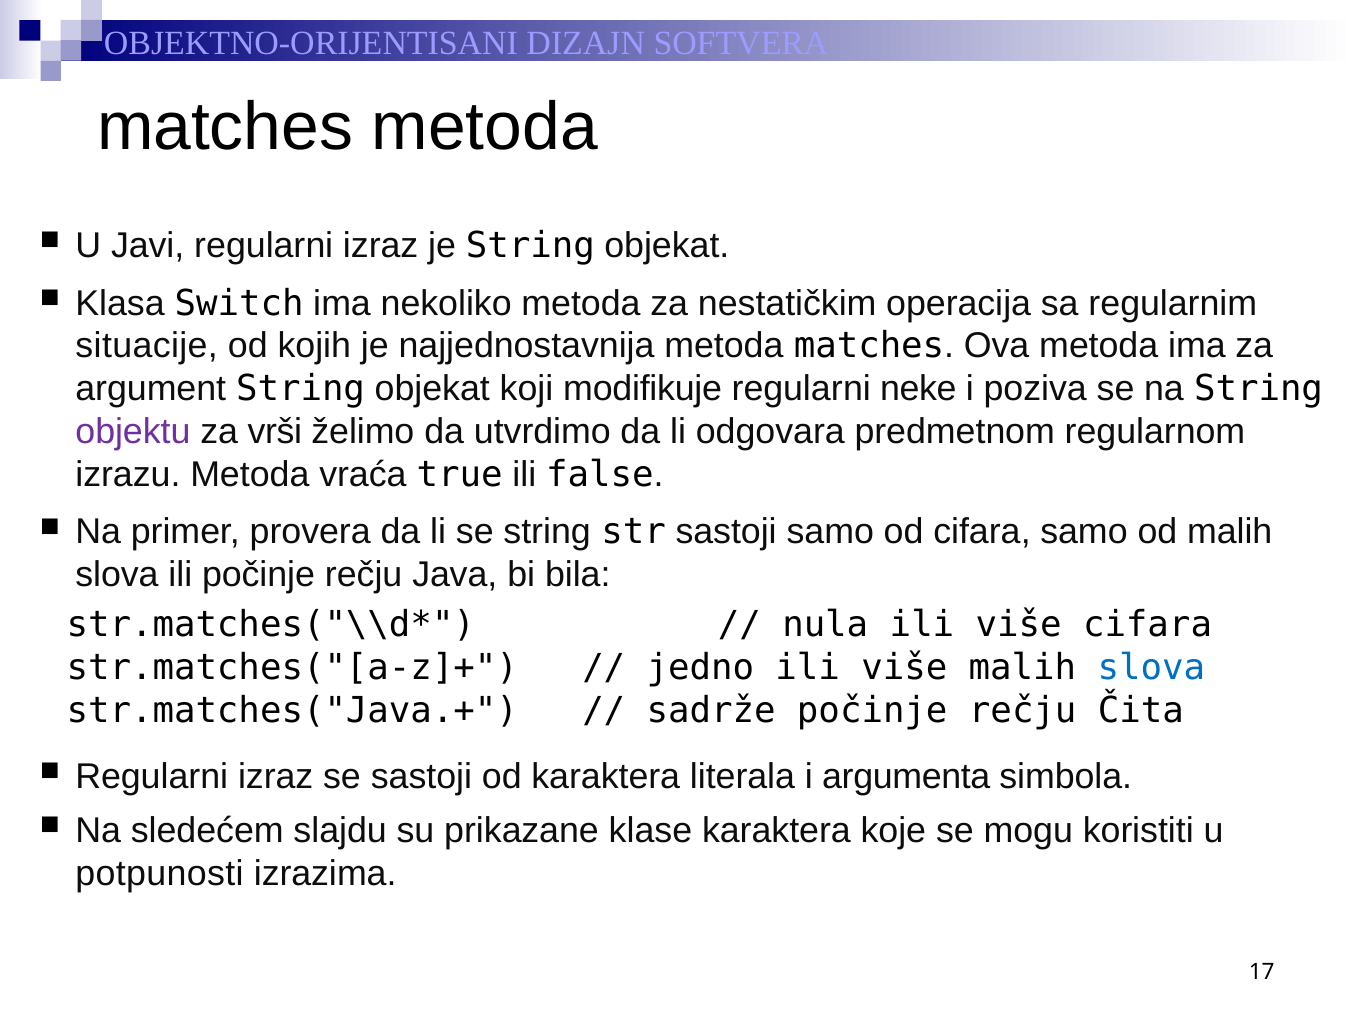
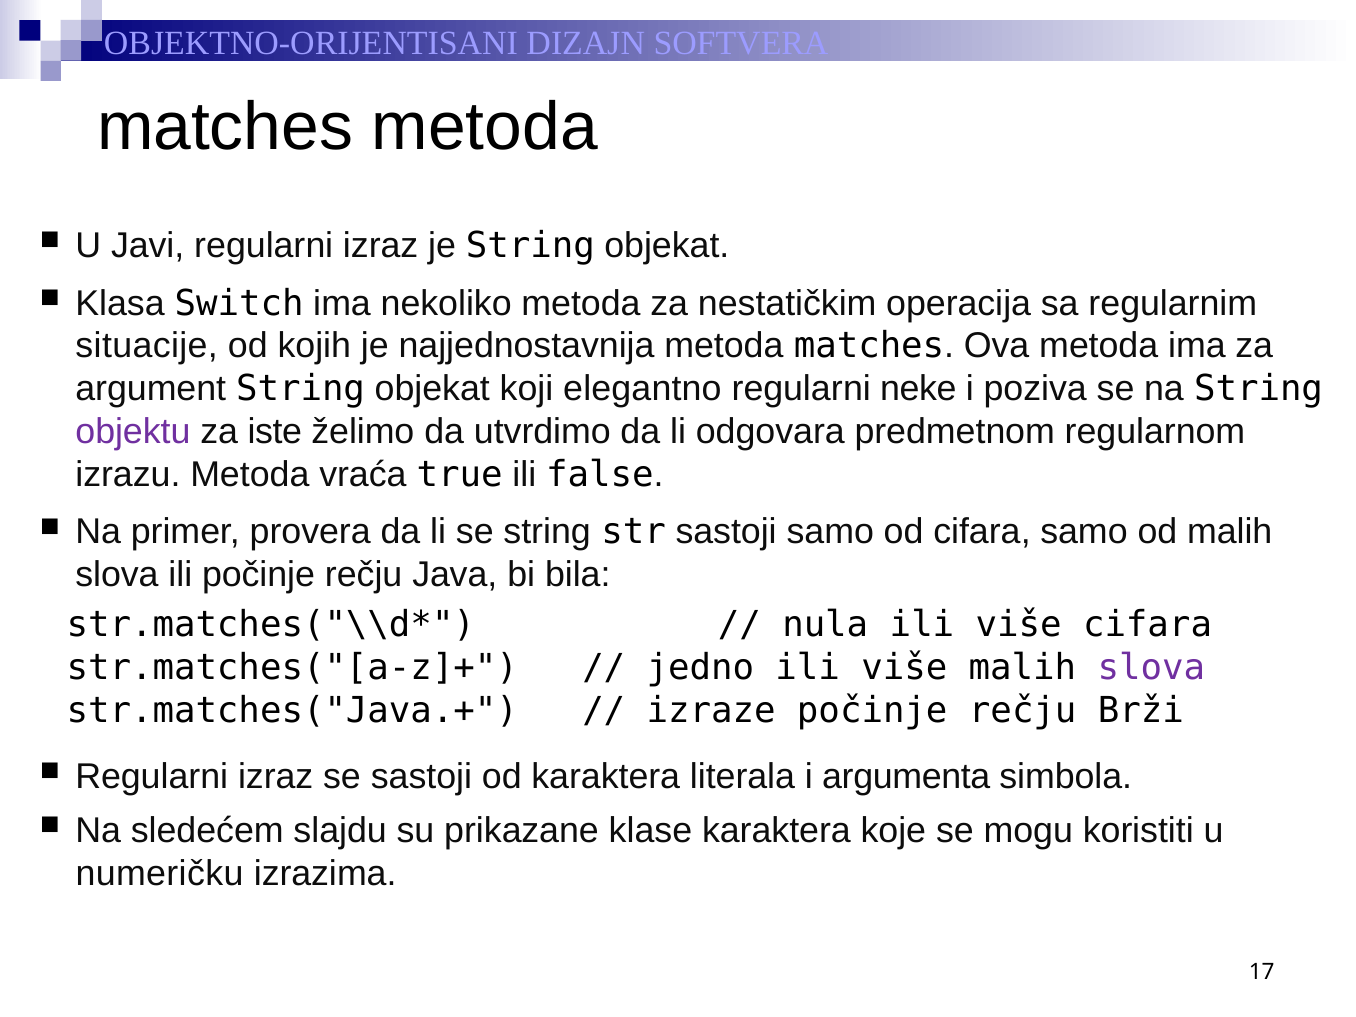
modifikuje: modifikuje -> elegantno
vrši: vrši -> iste
slova at (1151, 668) colour: blue -> purple
sadrže: sadrže -> izraze
Čita: Čita -> Brži
potpunosti: potpunosti -> numeričku
